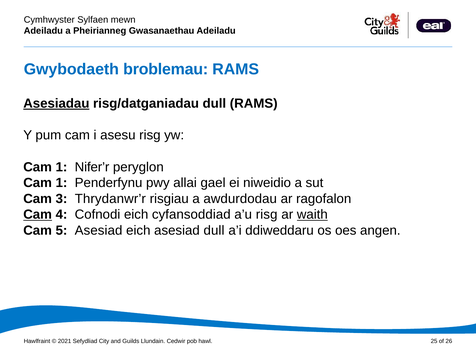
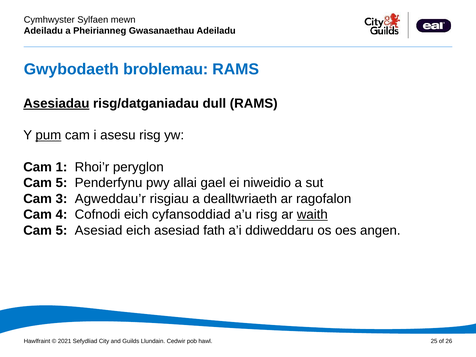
pum underline: none -> present
Nifer’r: Nifer’r -> Rhoi’r
1 at (61, 183): 1 -> 5
Thrydanwr’r: Thrydanwr’r -> Agweddau’r
awdurdodau: awdurdodau -> dealltwriaeth
Cam at (38, 215) underline: present -> none
asesiad dull: dull -> fath
